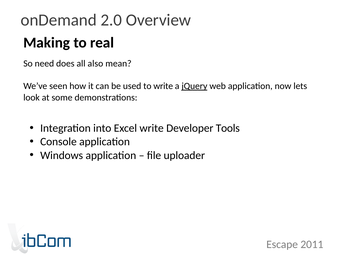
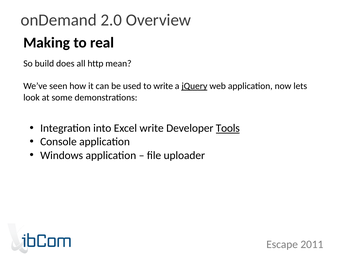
need: need -> build
also: also -> http
Tools underline: none -> present
